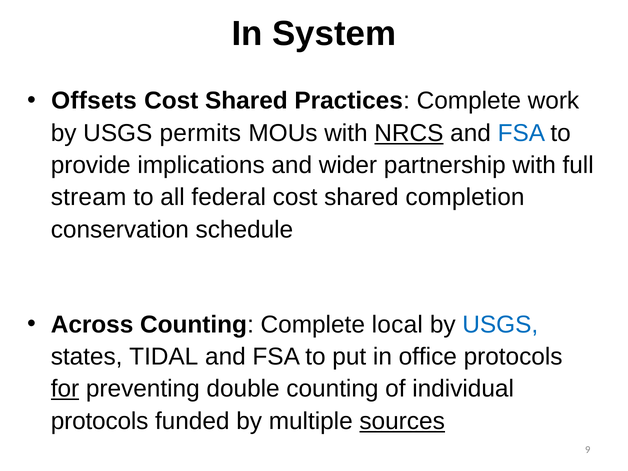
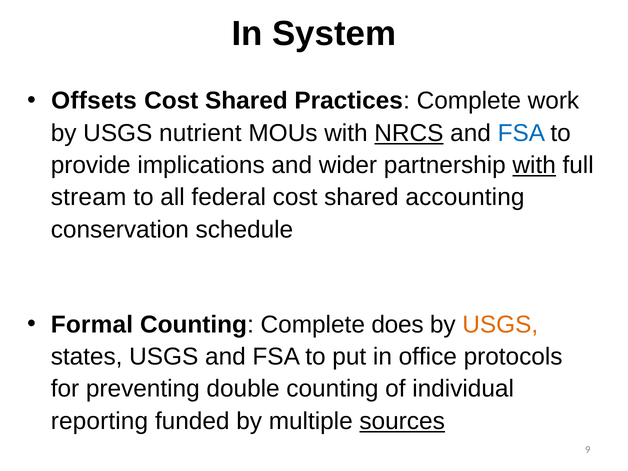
permits: permits -> nutrient
with at (534, 165) underline: none -> present
completion: completion -> accounting
Across: Across -> Formal
local: local -> does
USGS at (500, 325) colour: blue -> orange
states TIDAL: TIDAL -> USGS
for underline: present -> none
protocols at (100, 421): protocols -> reporting
